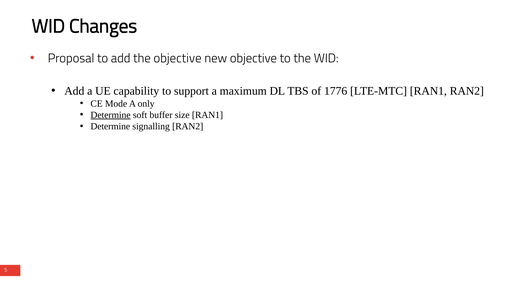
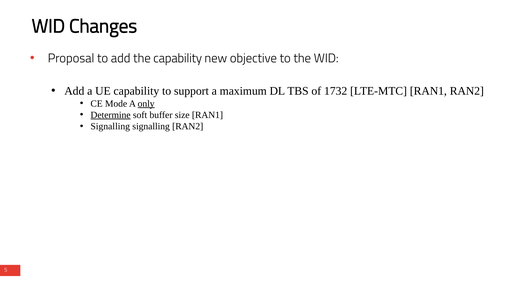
the objective: objective -> capability
1776: 1776 -> 1732
only underline: none -> present
Determine at (110, 126): Determine -> Signalling
